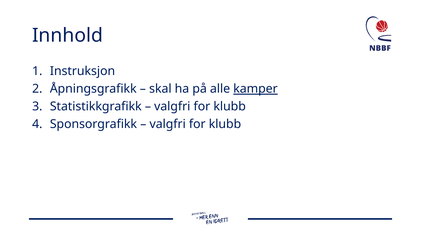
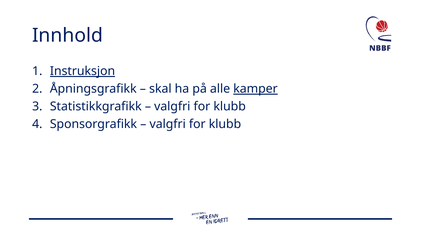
Instruksjon underline: none -> present
